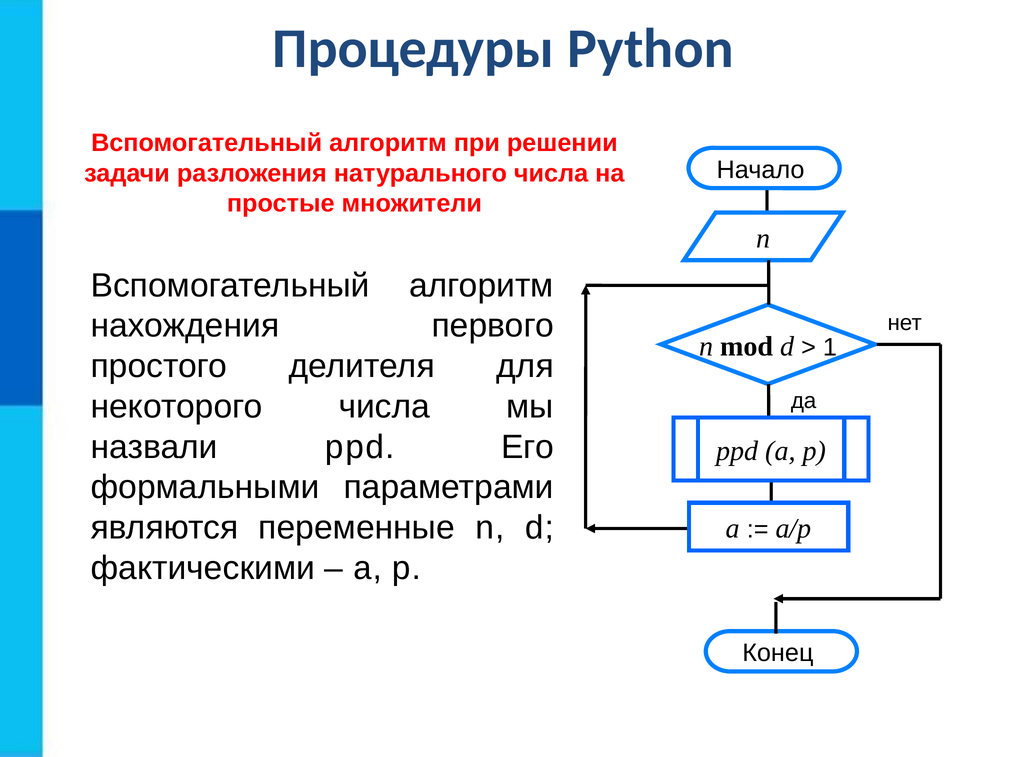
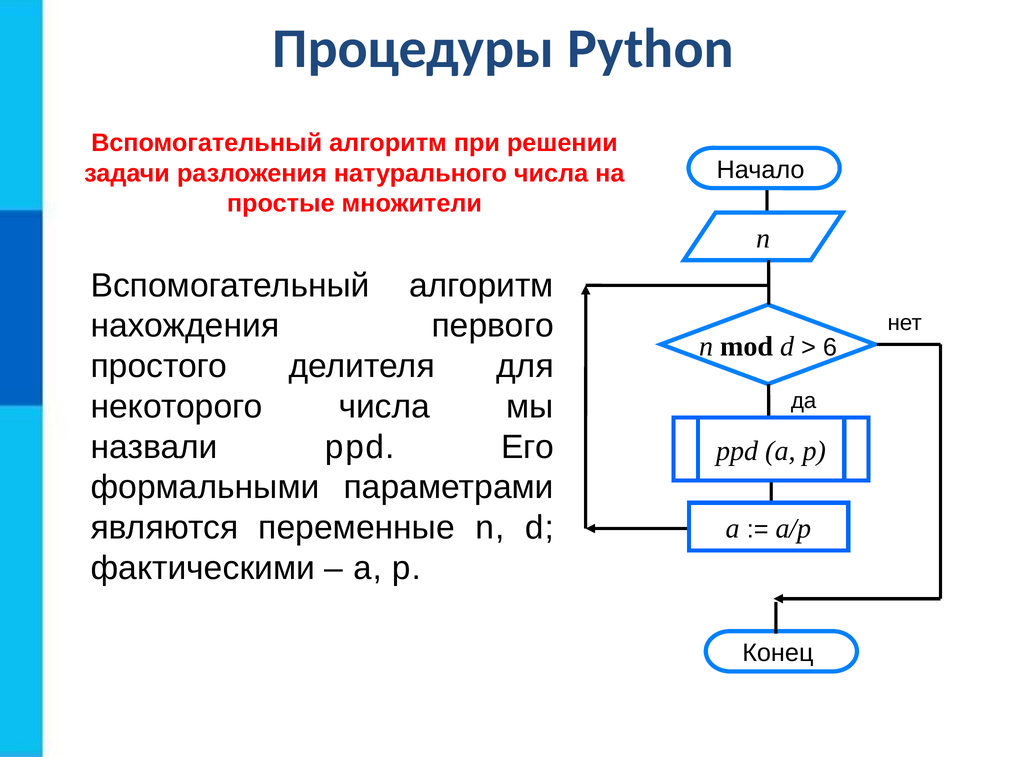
1: 1 -> 6
